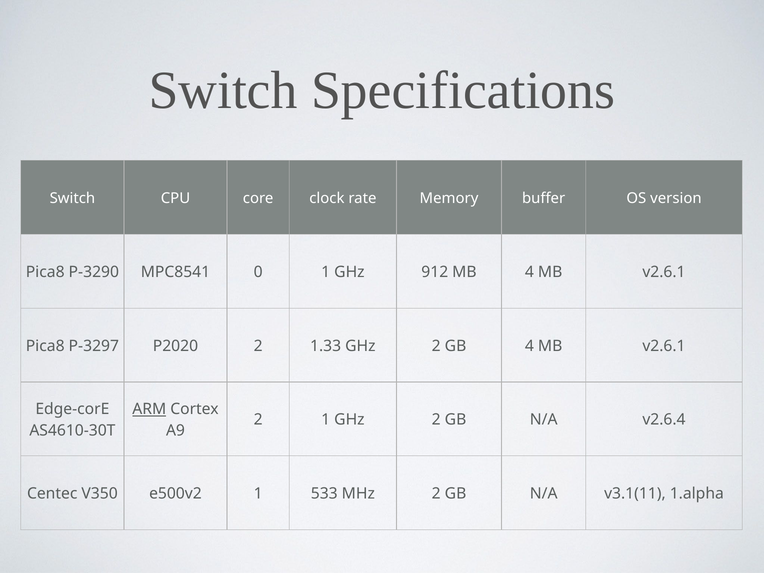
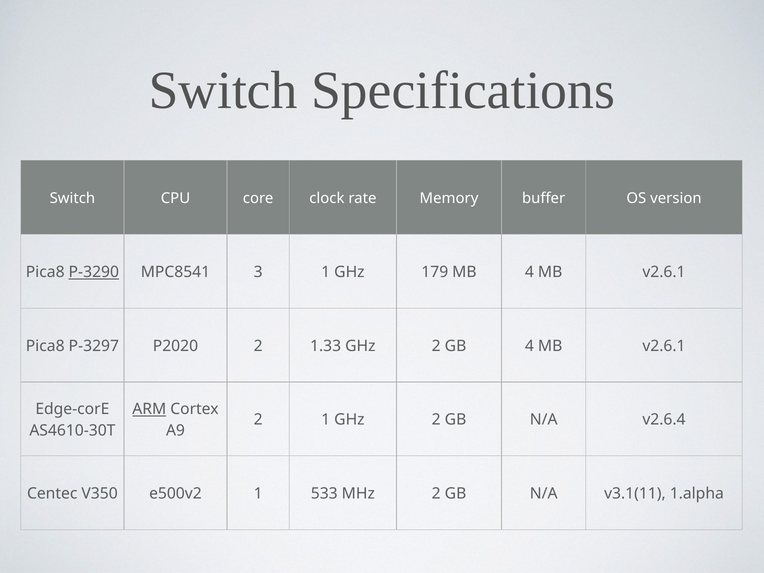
P-3290 underline: none -> present
0: 0 -> 3
912: 912 -> 179
